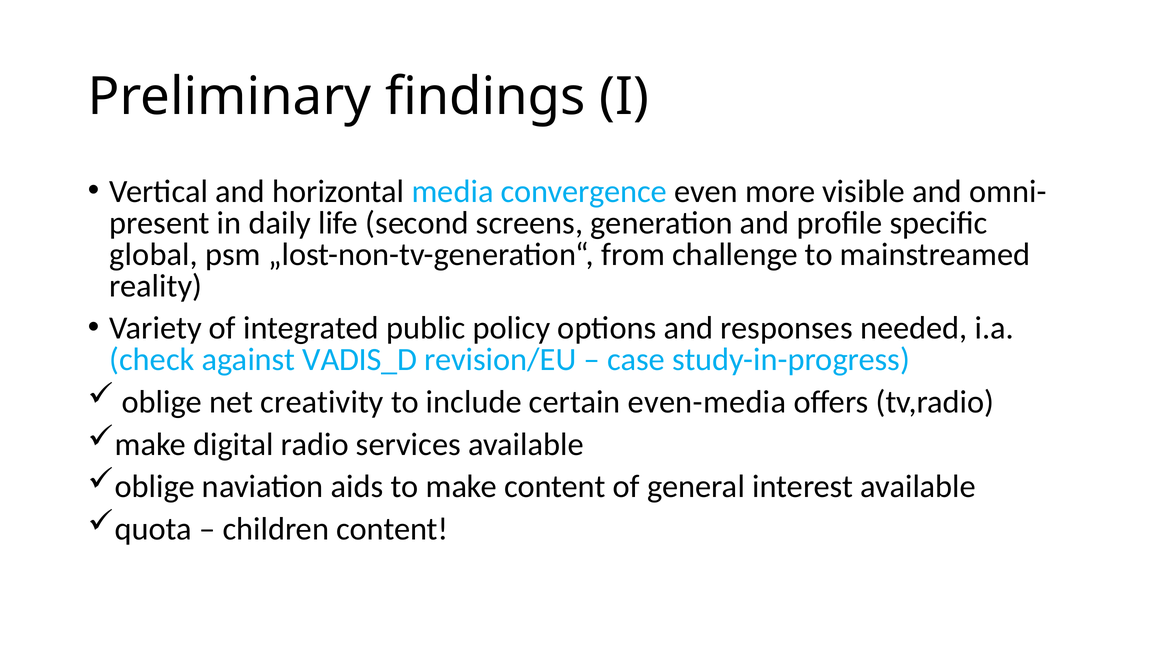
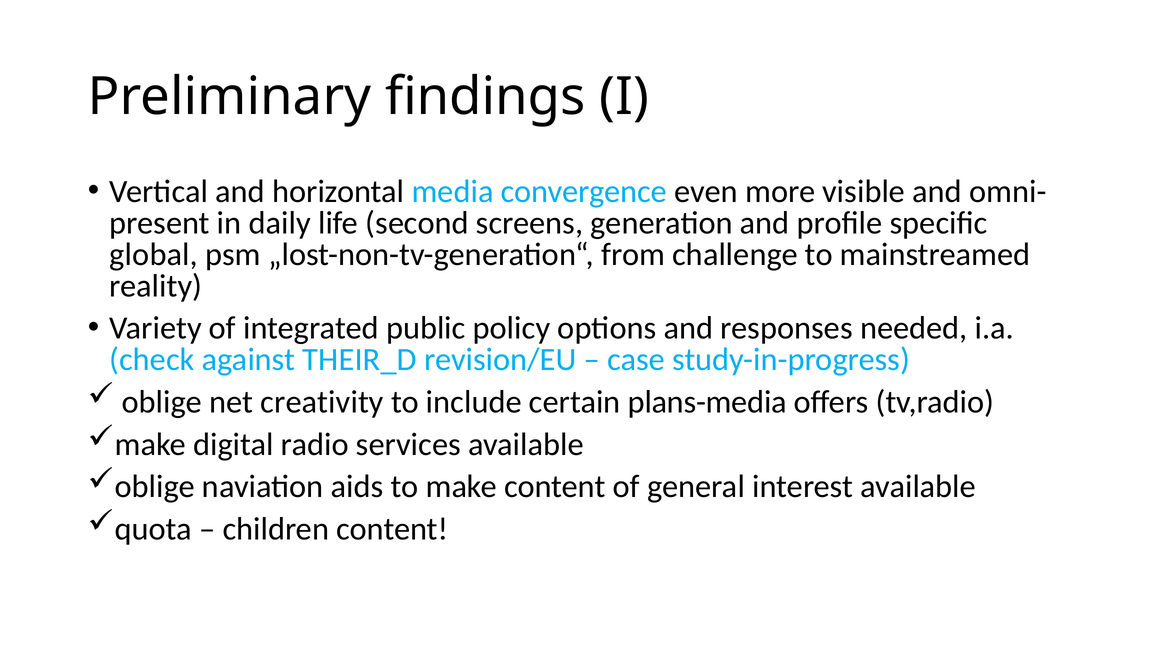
VADIS_D: VADIS_D -> THEIR_D
even-media: even-media -> plans-media
